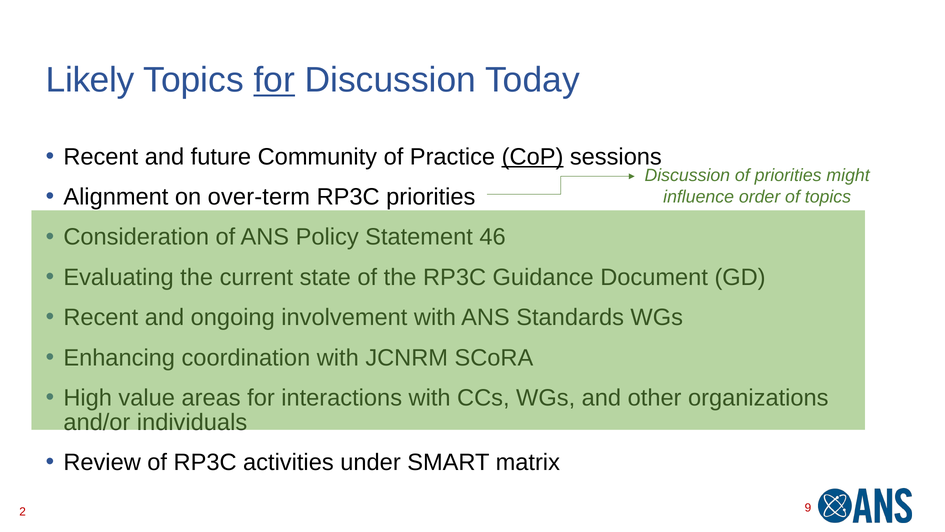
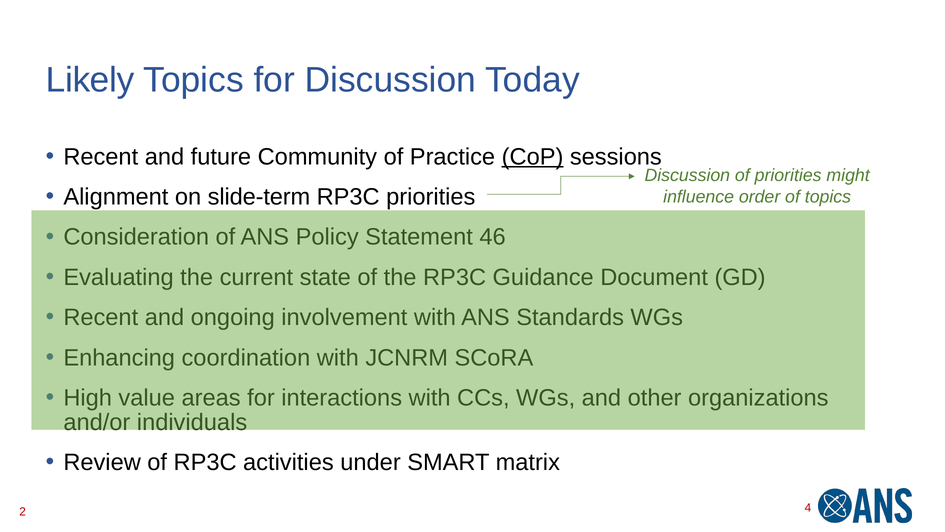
for at (274, 80) underline: present -> none
over-term: over-term -> slide-term
9: 9 -> 4
